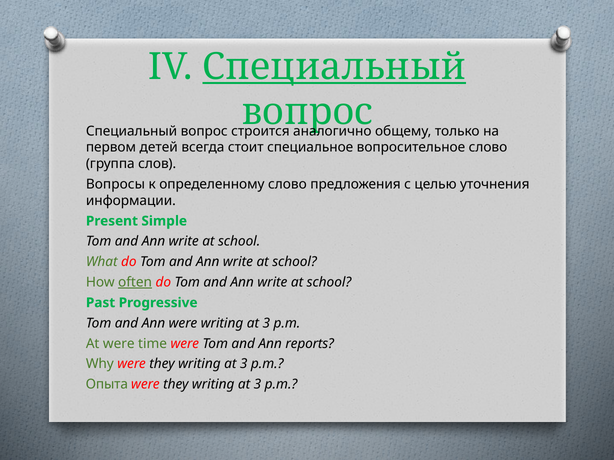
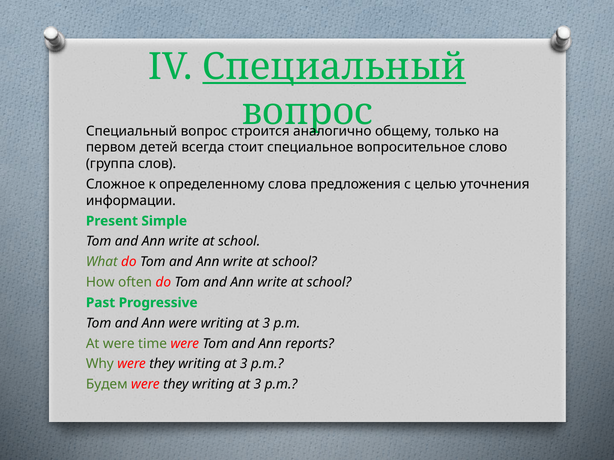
Вопросы: Вопросы -> Сложное
определенному слово: слово -> слова
often underline: present -> none
Опыта: Опыта -> Будем
